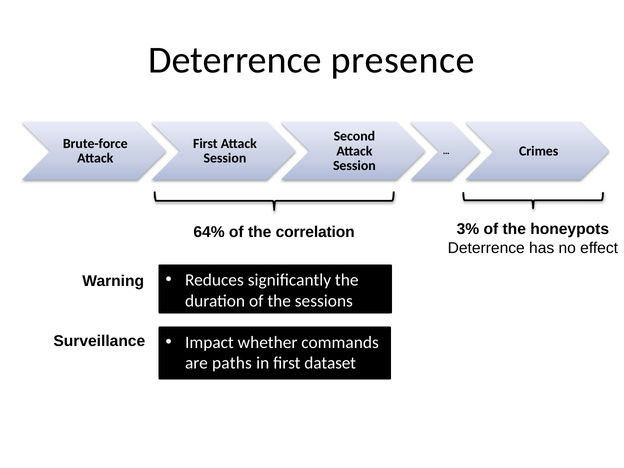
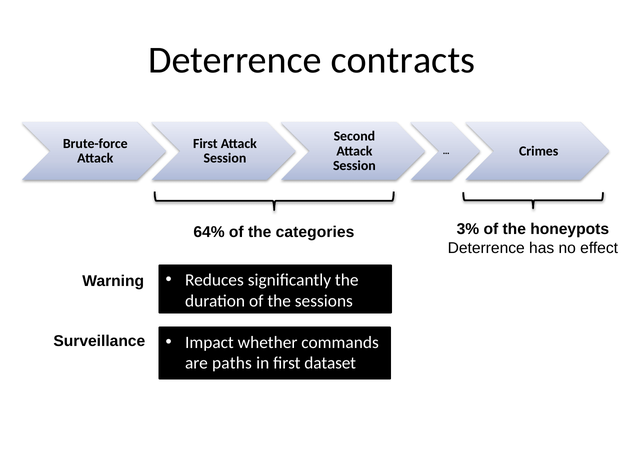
presence: presence -> contracts
correlation: correlation -> categories
